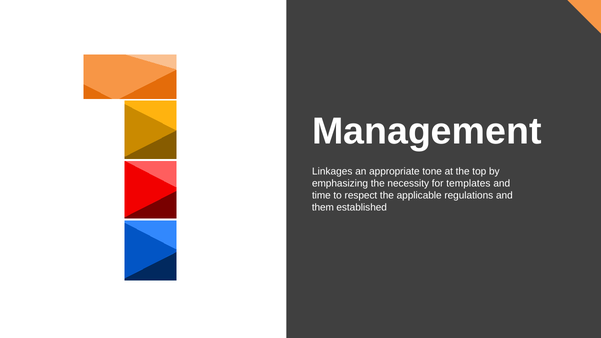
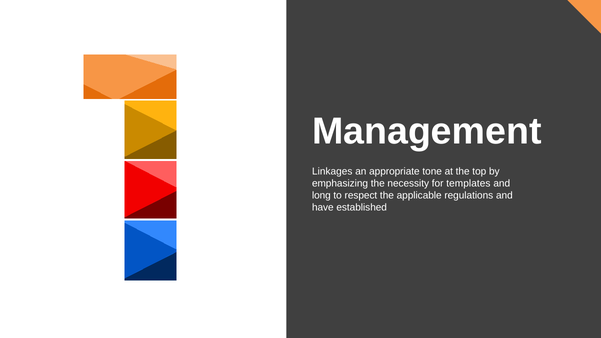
time: time -> long
them: them -> have
